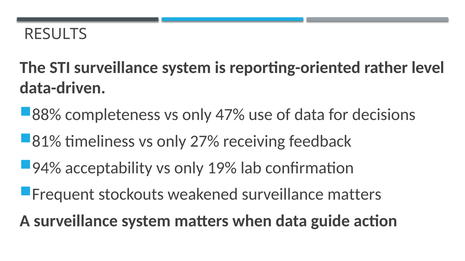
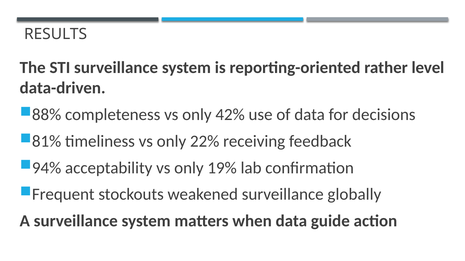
47%: 47% -> 42%
27%: 27% -> 22%
surveillance matters: matters -> globally
